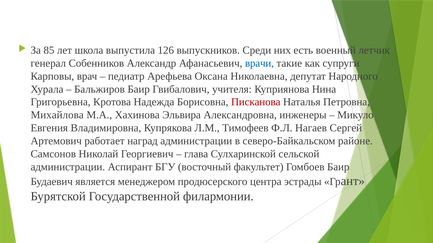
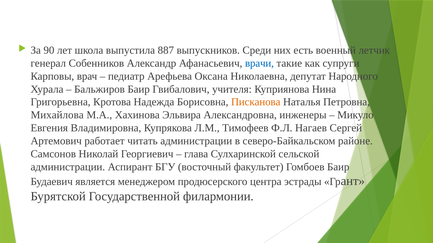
85: 85 -> 90
126: 126 -> 887
Писканова colour: red -> orange
наград: наград -> читать
